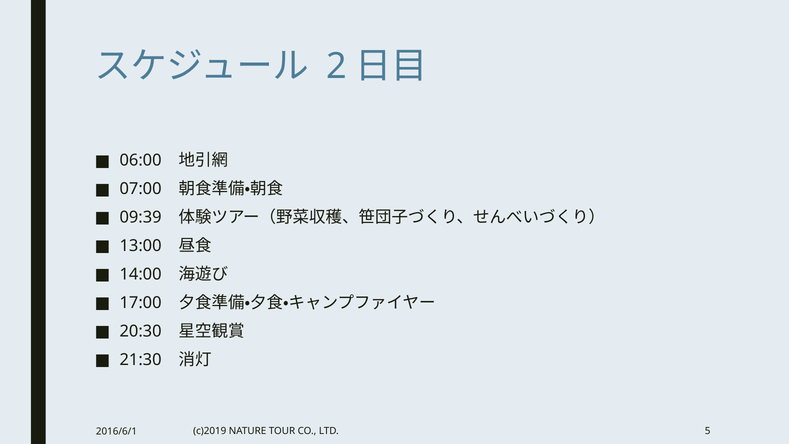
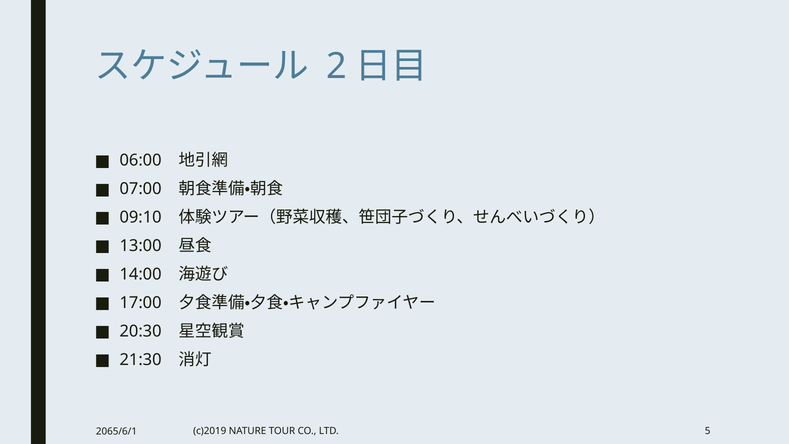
09:39: 09:39 -> 09:10
2016/6/1: 2016/6/1 -> 2065/6/1
